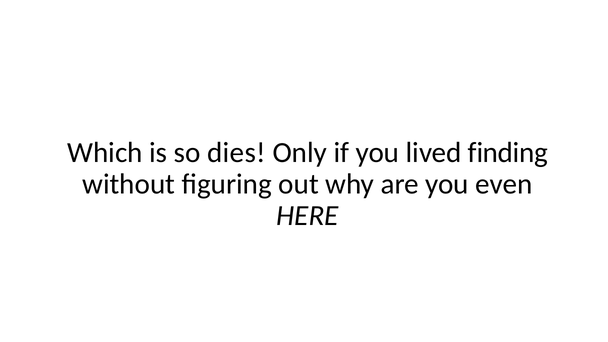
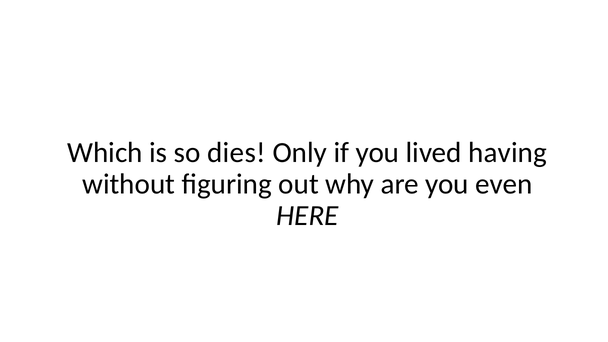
finding: finding -> having
